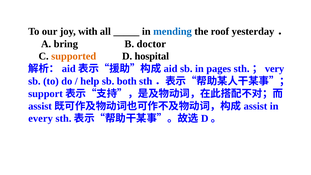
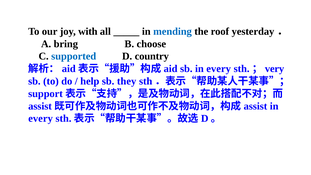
doctor: doctor -> choose
supported colour: orange -> blue
hospital: hospital -> country
sb in pages: pages -> every
both: both -> they
